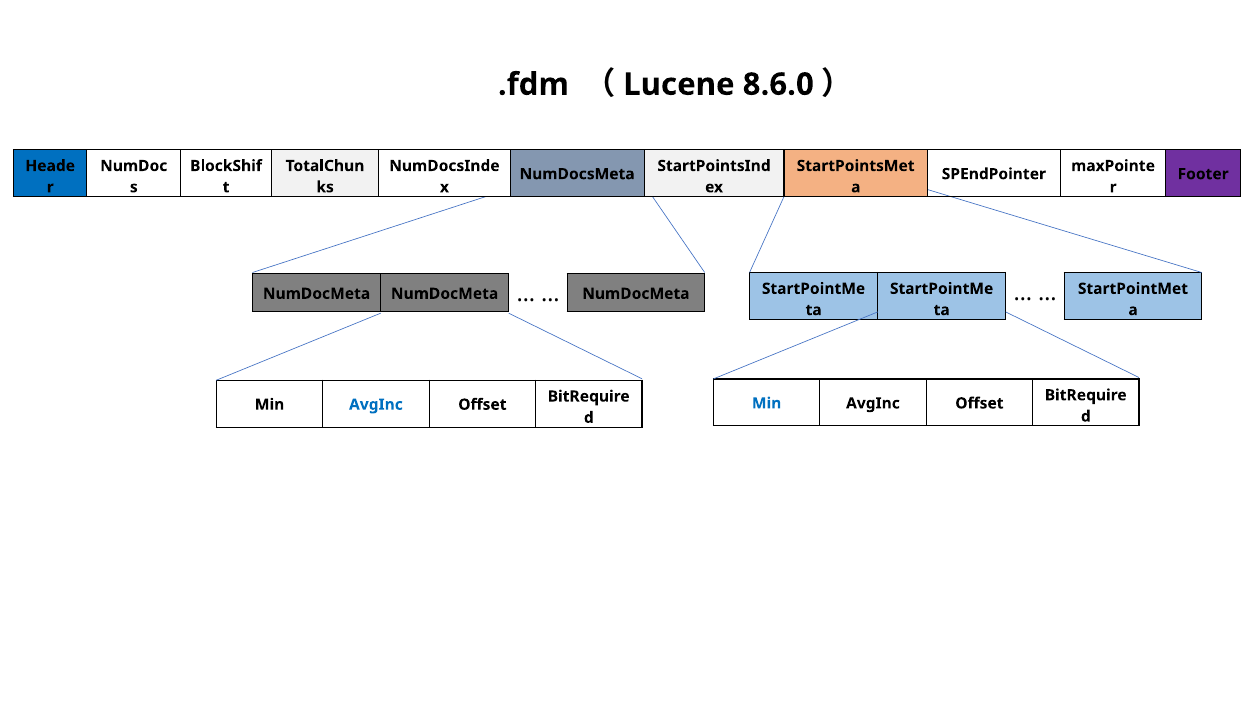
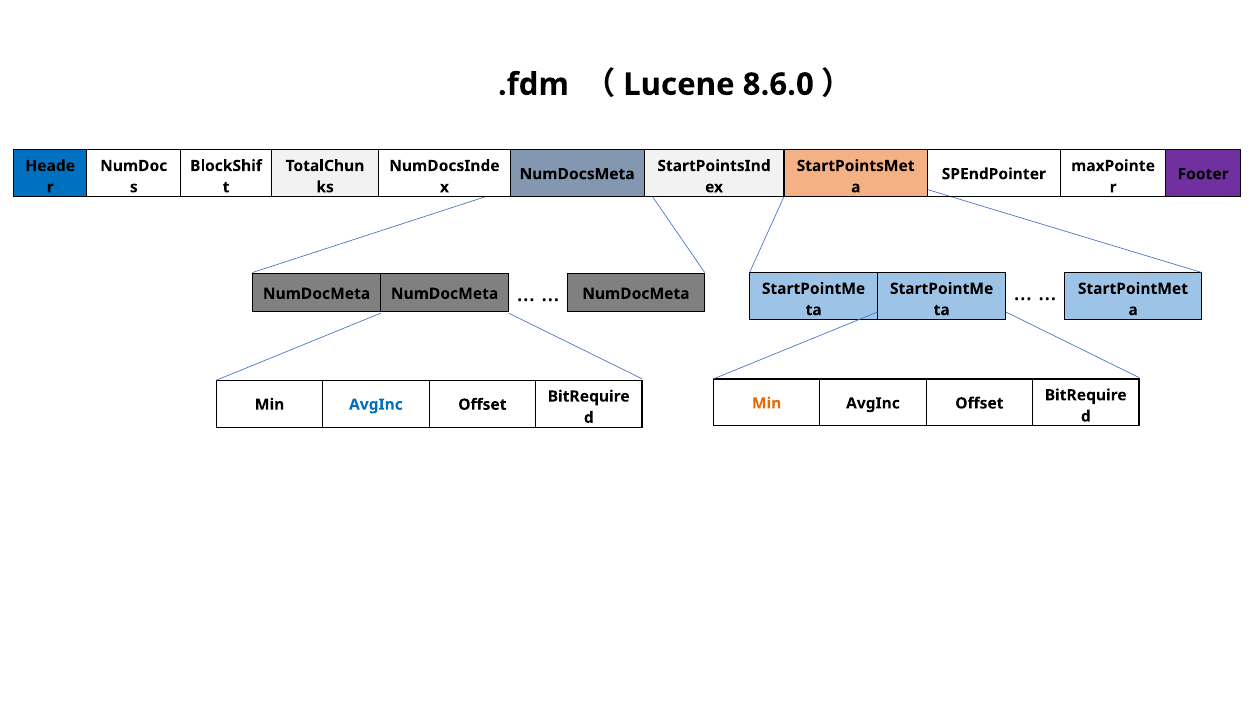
Min at (767, 403) colour: blue -> orange
